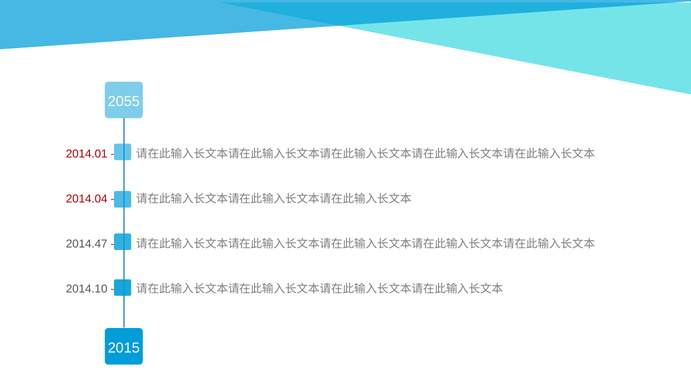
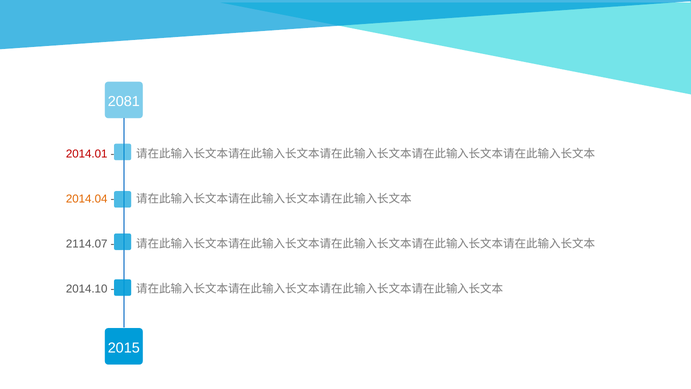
2055: 2055 -> 2081
2014.04 colour: red -> orange
2014.47: 2014.47 -> 2114.07
